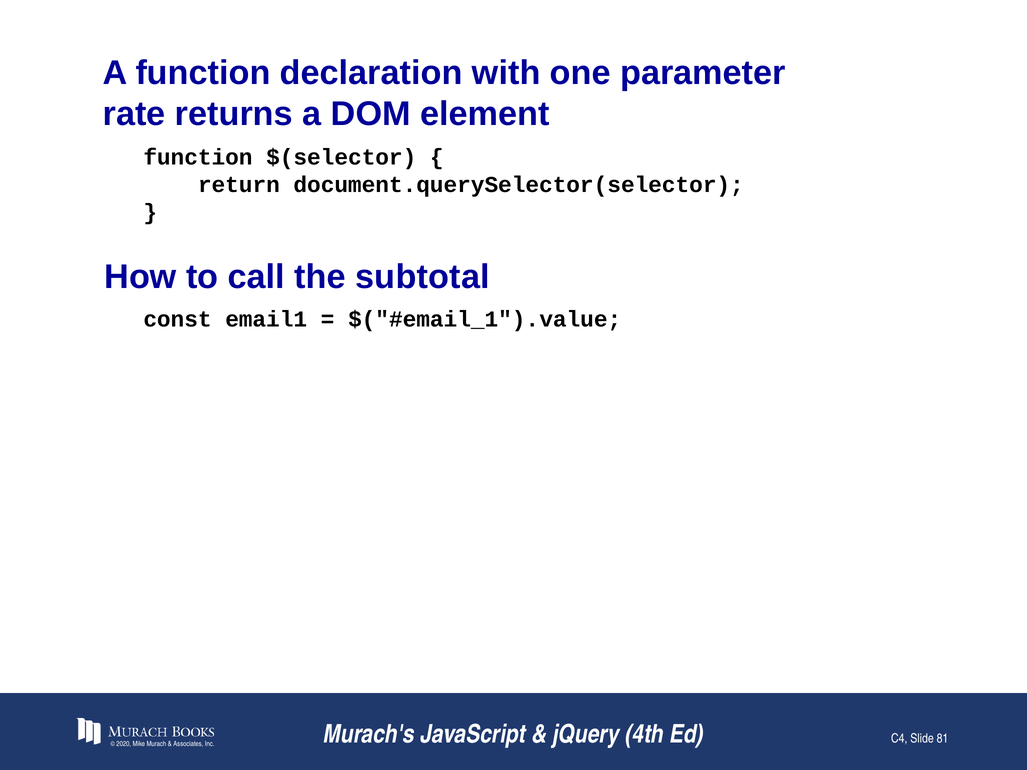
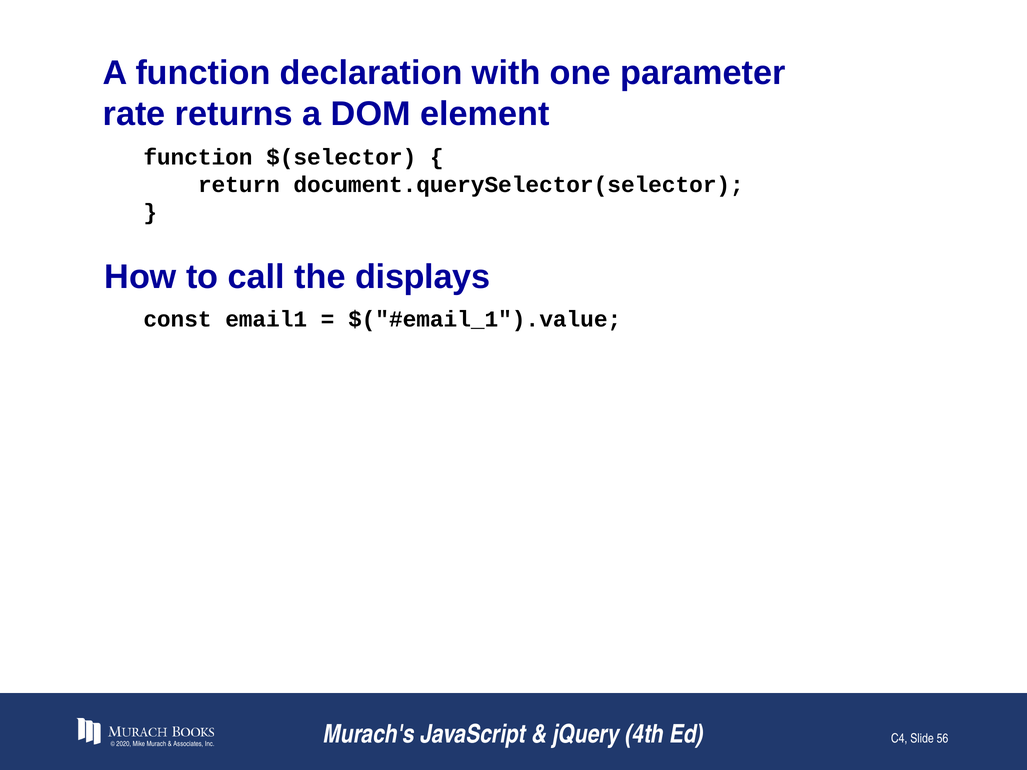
subtotal: subtotal -> displays
81: 81 -> 56
